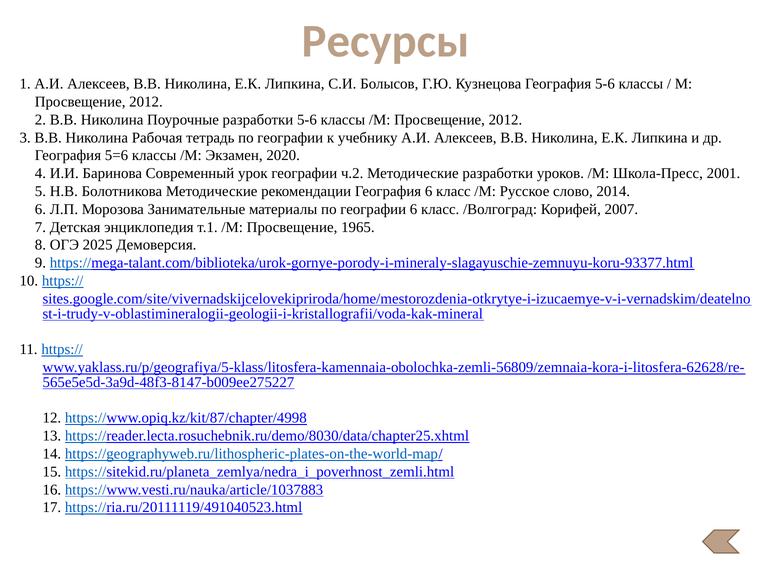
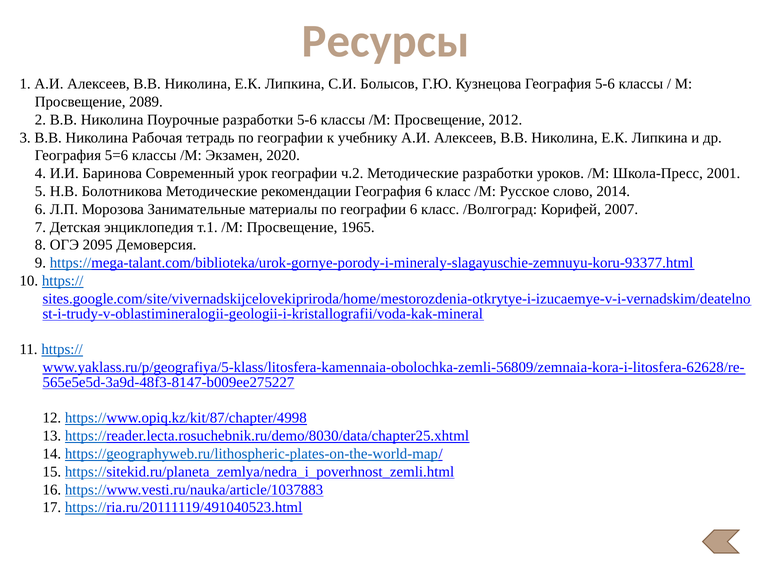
2012 at (146, 102): 2012 -> 2089
2025: 2025 -> 2095
